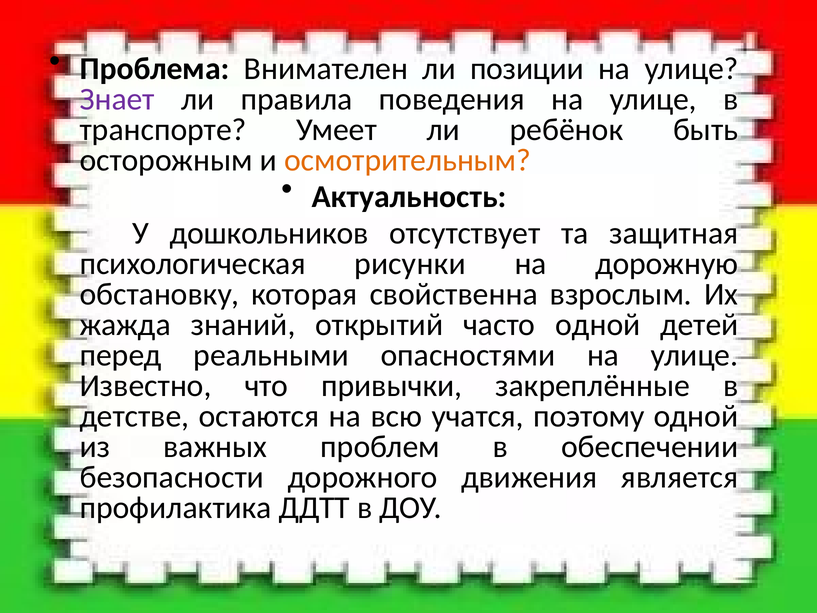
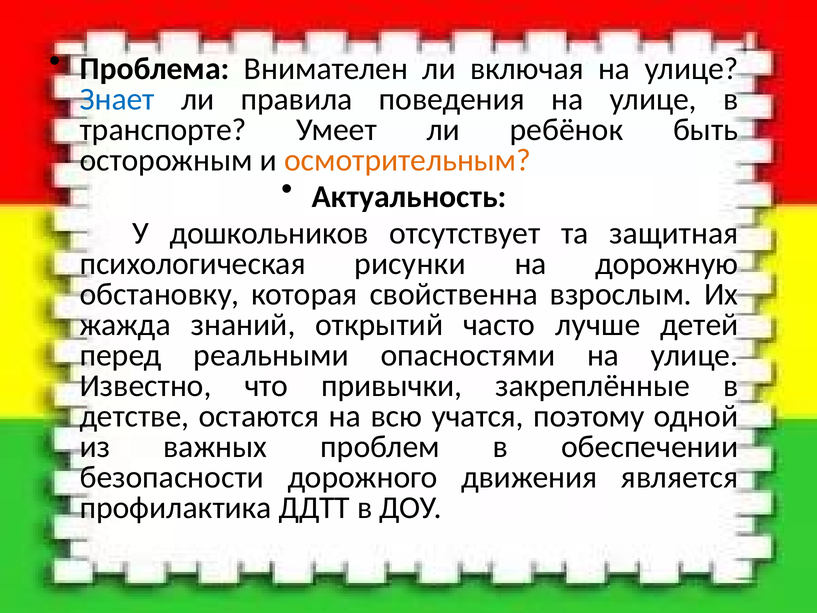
позиции: позиции -> включая
Знает colour: purple -> blue
часто одной: одной -> лучше
